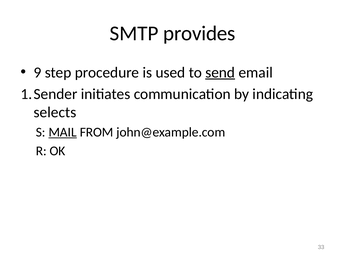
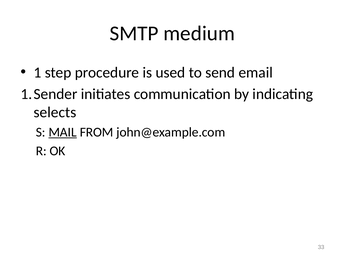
provides: provides -> medium
9: 9 -> 1
send underline: present -> none
